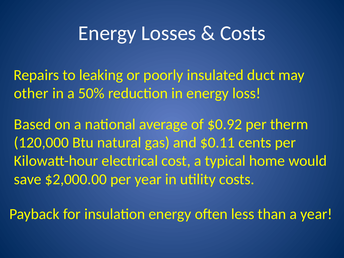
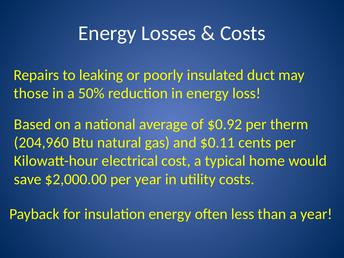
other: other -> those
120,000: 120,000 -> 204,960
